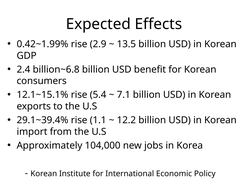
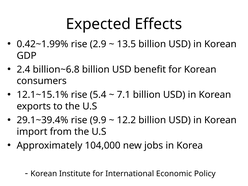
1.1: 1.1 -> 9.9
